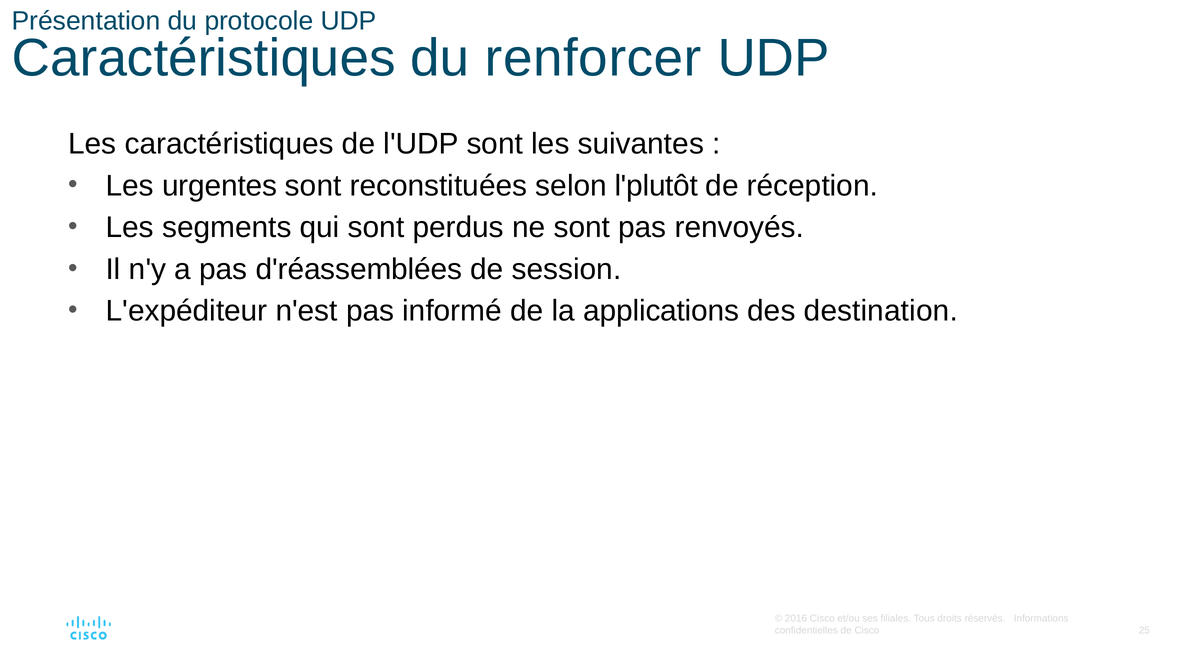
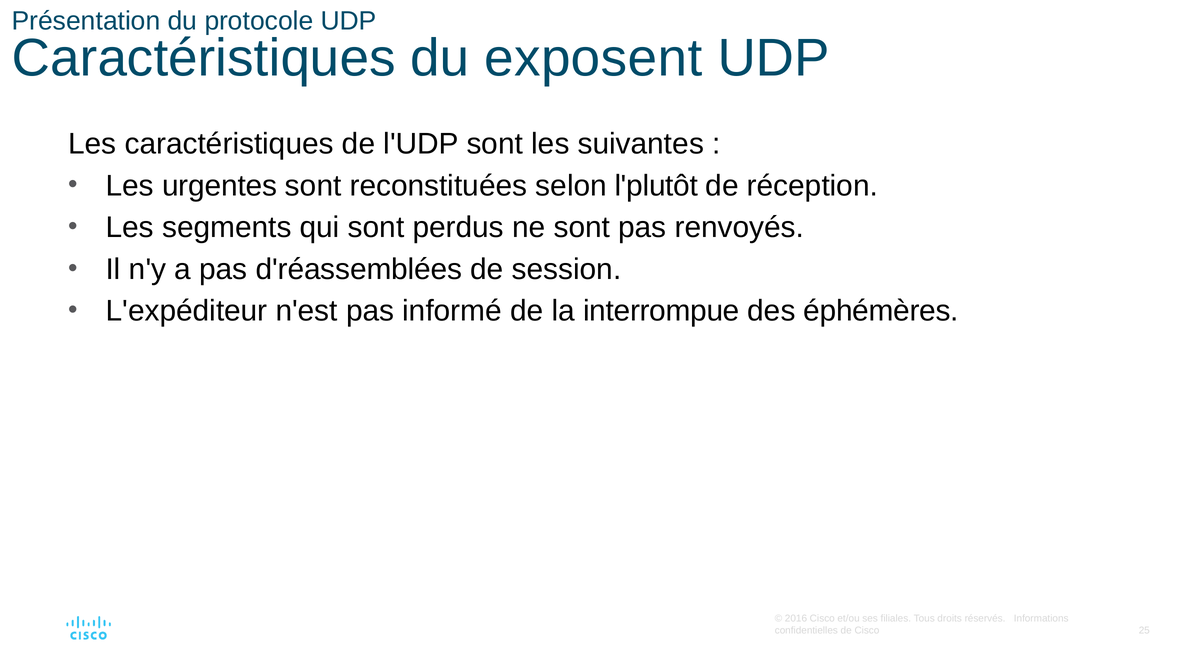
renforcer: renforcer -> exposent
applications: applications -> interrompue
destination: destination -> éphémères
